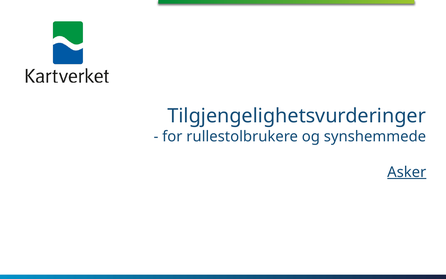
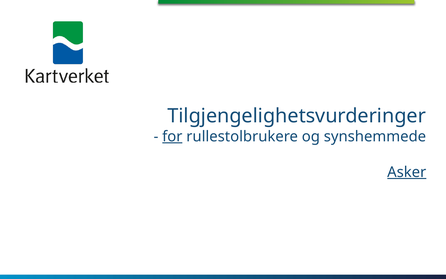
for underline: none -> present
